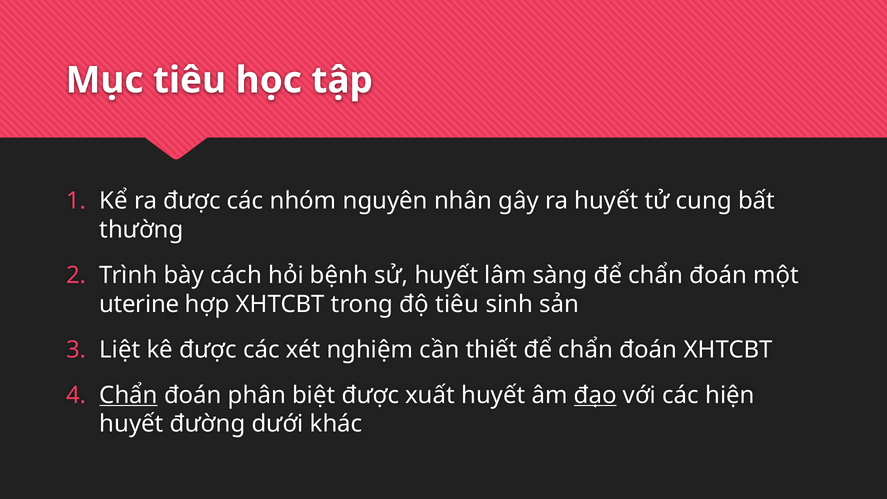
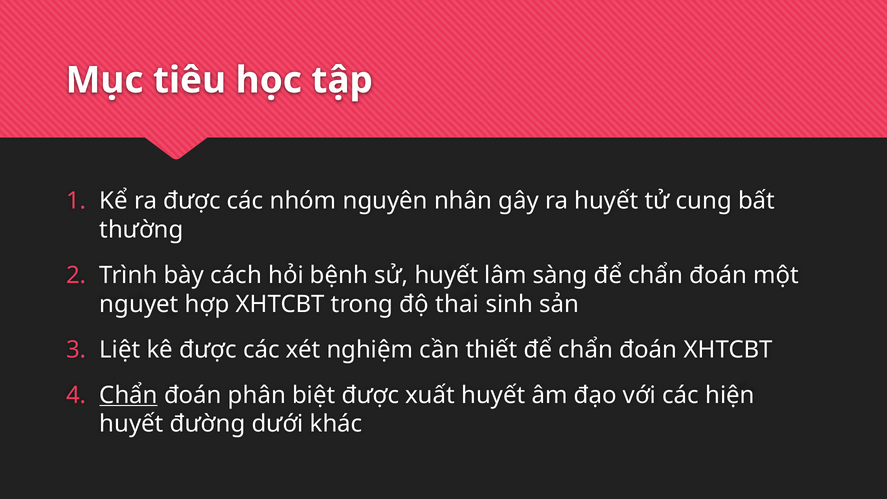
uterine: uterine -> nguyet
độ tiêu: tiêu -> thai
đạo underline: present -> none
